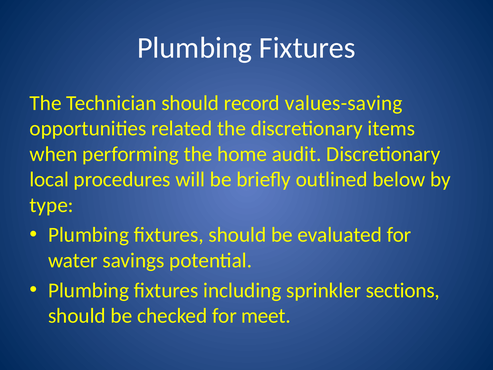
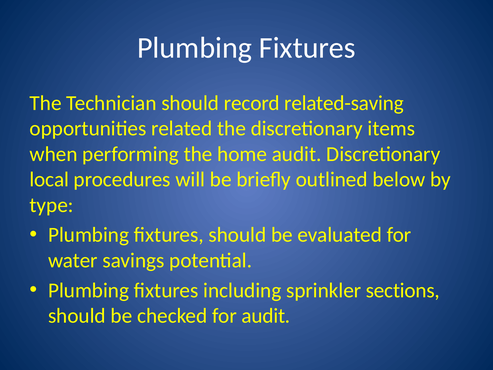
values-saving: values-saving -> related-saving
for meet: meet -> audit
